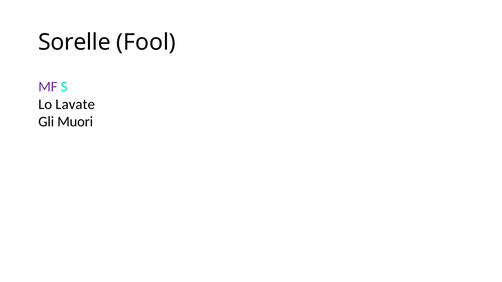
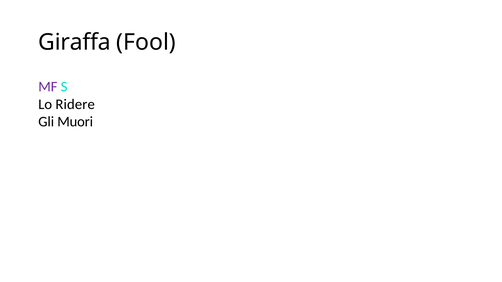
Sorelle: Sorelle -> Giraffa
Lavate: Lavate -> Ridere
